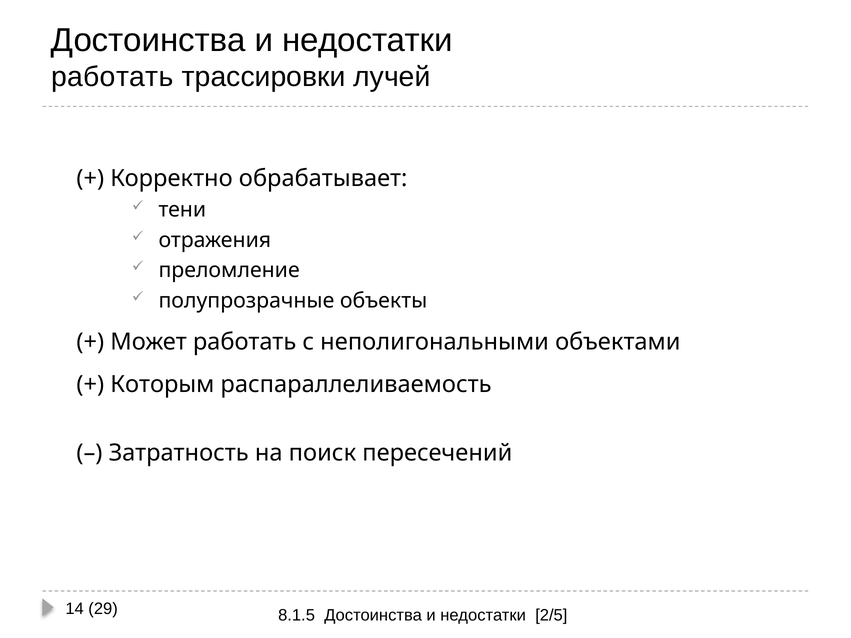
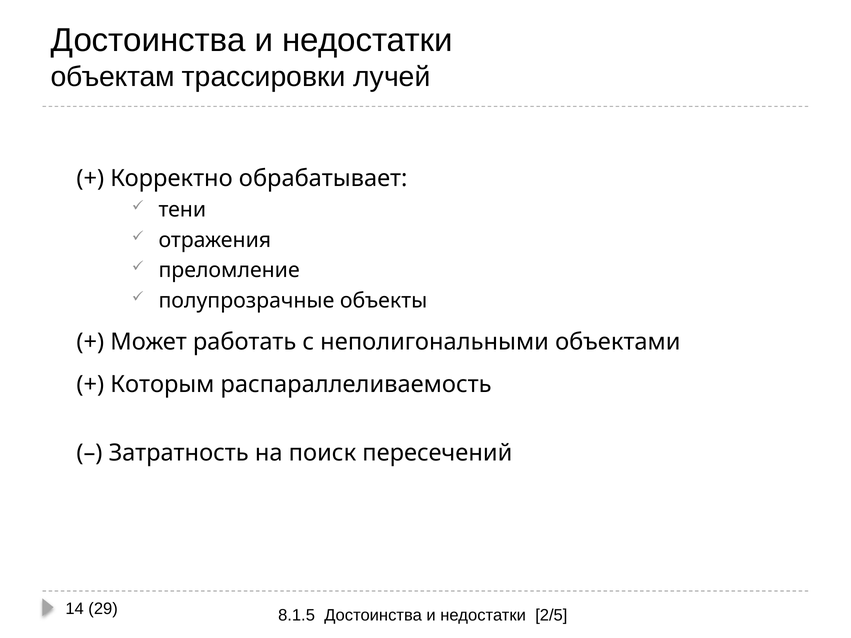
работать at (112, 77): работать -> объектам
